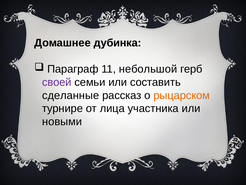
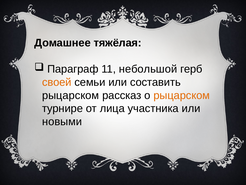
дубинка: дубинка -> тяжёлая
своей colour: purple -> orange
сделанные at (71, 95): сделанные -> рыцарском
